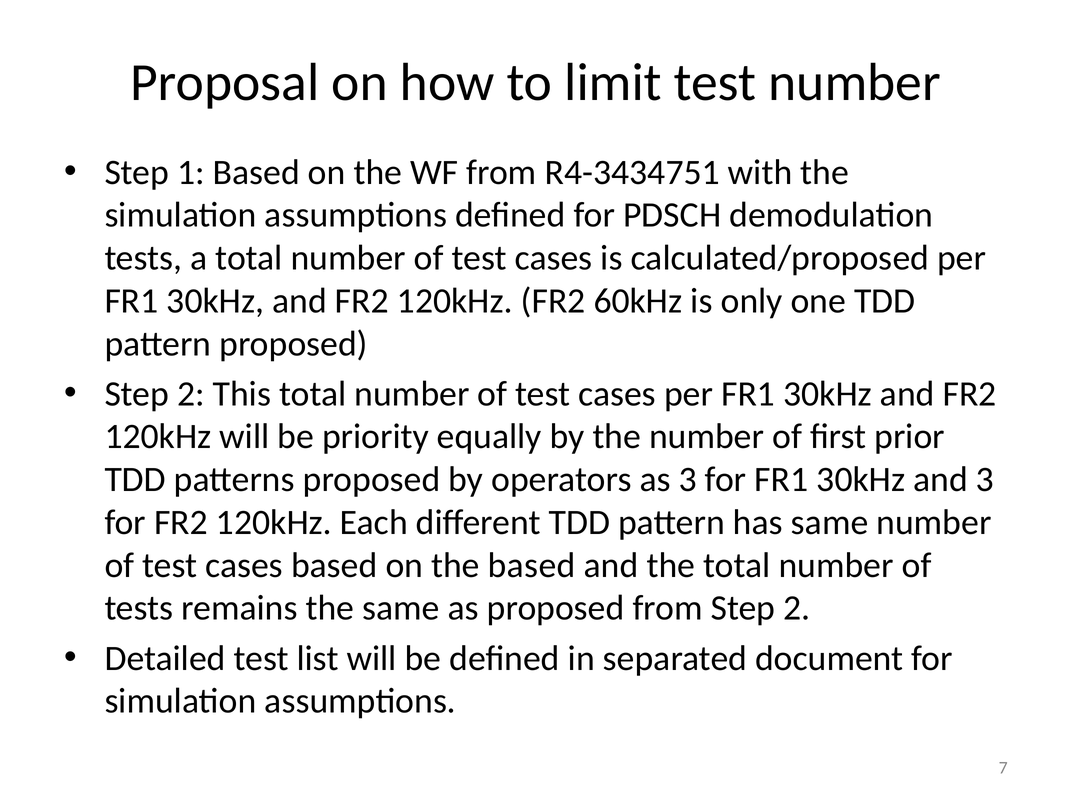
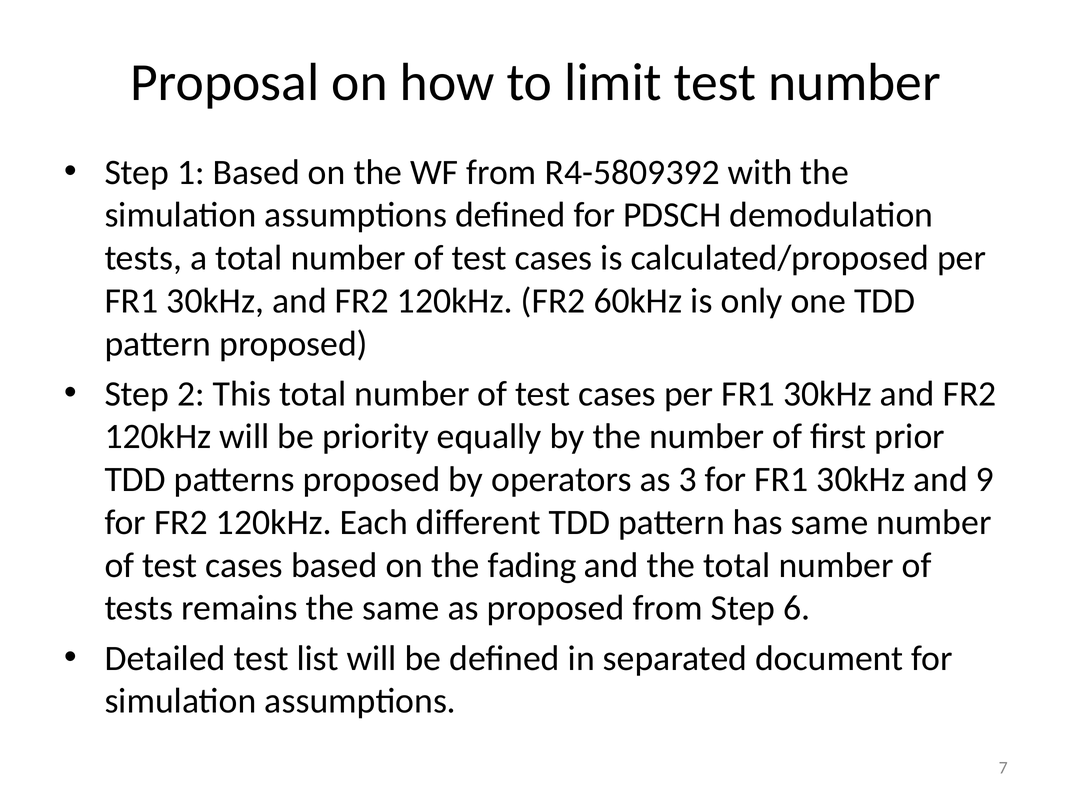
R4-3434751: R4-3434751 -> R4-5809392
and 3: 3 -> 9
the based: based -> fading
from Step 2: 2 -> 6
